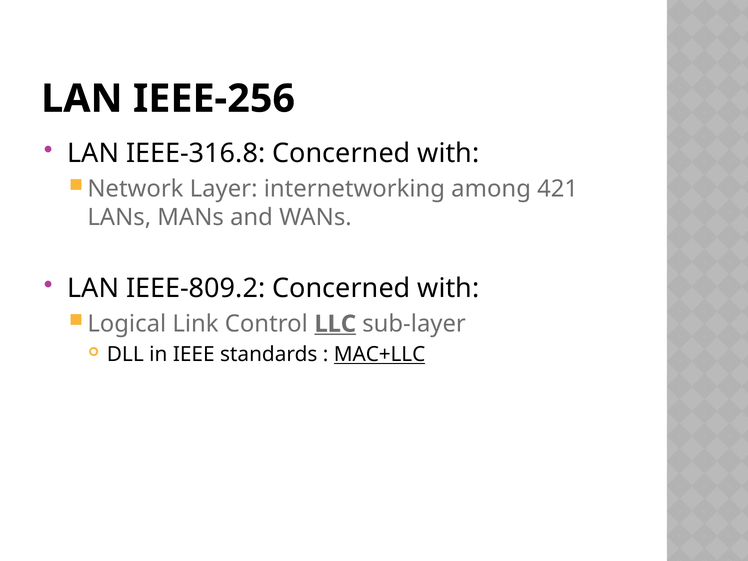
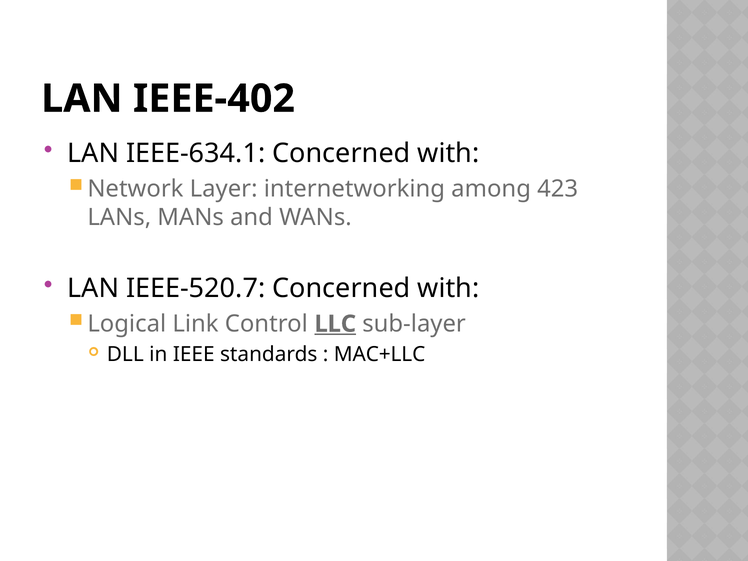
IEEE-256: IEEE-256 -> IEEE-402
IEEE-316.8: IEEE-316.8 -> IEEE-634.1
421: 421 -> 423
IEEE-809.2: IEEE-809.2 -> IEEE-520.7
MAC+LLC underline: present -> none
